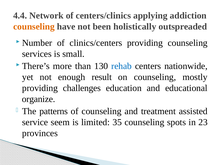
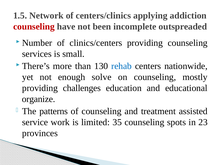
4.4: 4.4 -> 1.5
counseling at (34, 27) colour: orange -> red
holistically: holistically -> incomplete
result: result -> solve
seem: seem -> work
